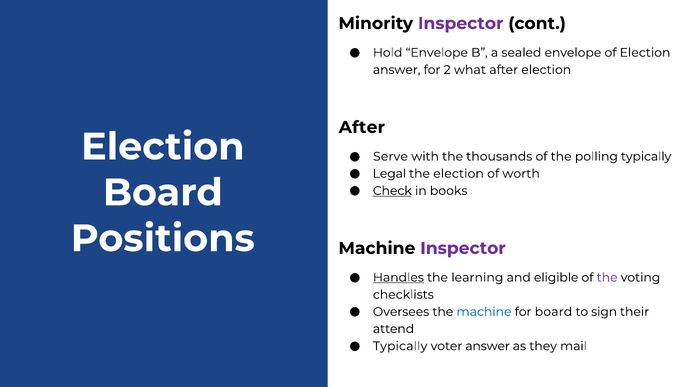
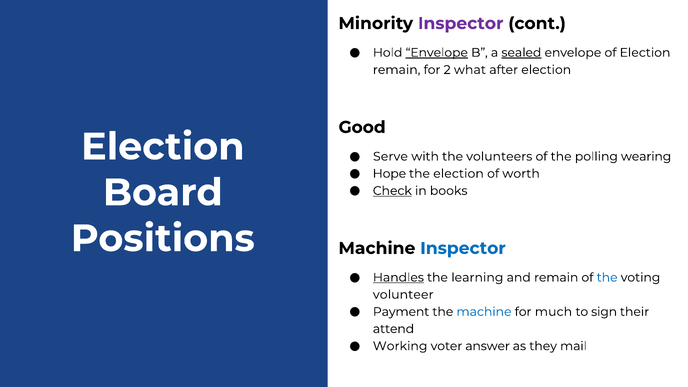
Envelope at (437, 53) underline: none -> present
sealed underline: none -> present
answer at (397, 70): answer -> remain
After at (362, 127): After -> Good
thousands: thousands -> volunteers
polling typically: typically -> wearing
Legal: Legal -> Hope
Inspector at (463, 248) colour: purple -> blue
and eligible: eligible -> remain
the at (607, 277) colour: purple -> blue
checklists: checklists -> volunteer
Oversees: Oversees -> Payment
for board: board -> much
Typically at (400, 346): Typically -> Working
